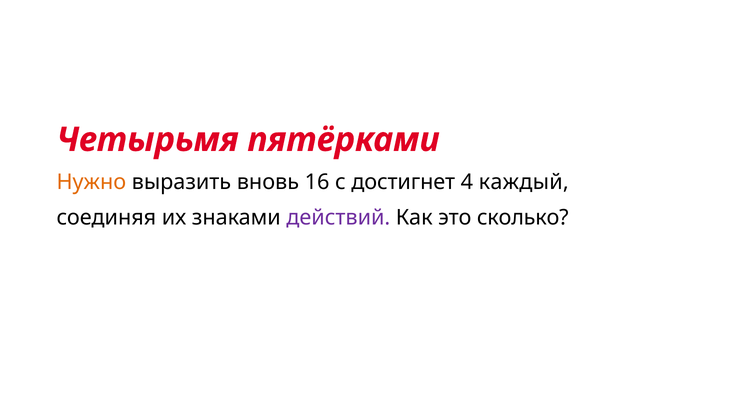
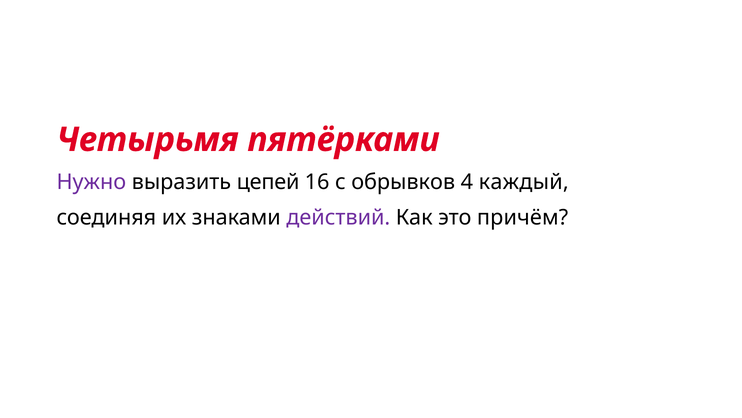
Нужно colour: orange -> purple
вновь: вновь -> цепей
достигнет: достигнет -> обрывков
сколько: сколько -> причём
